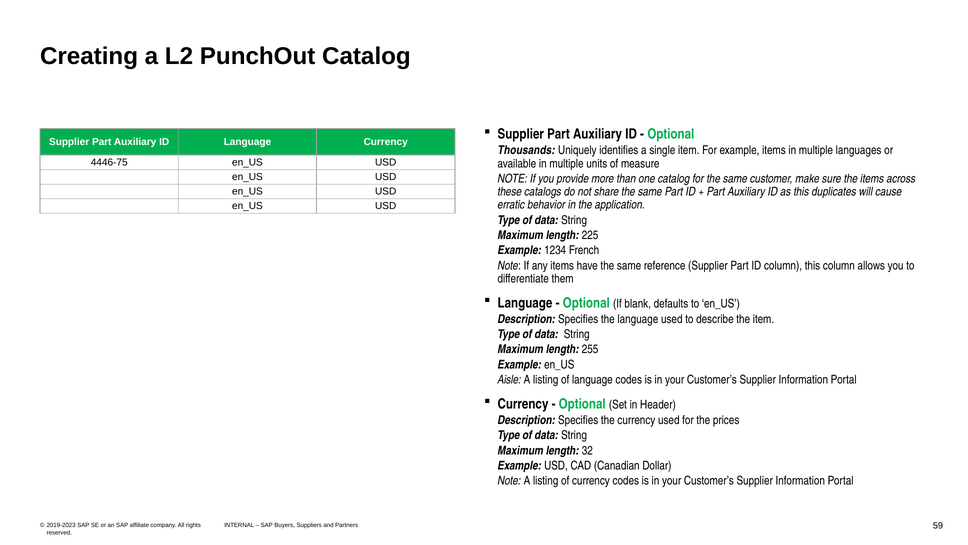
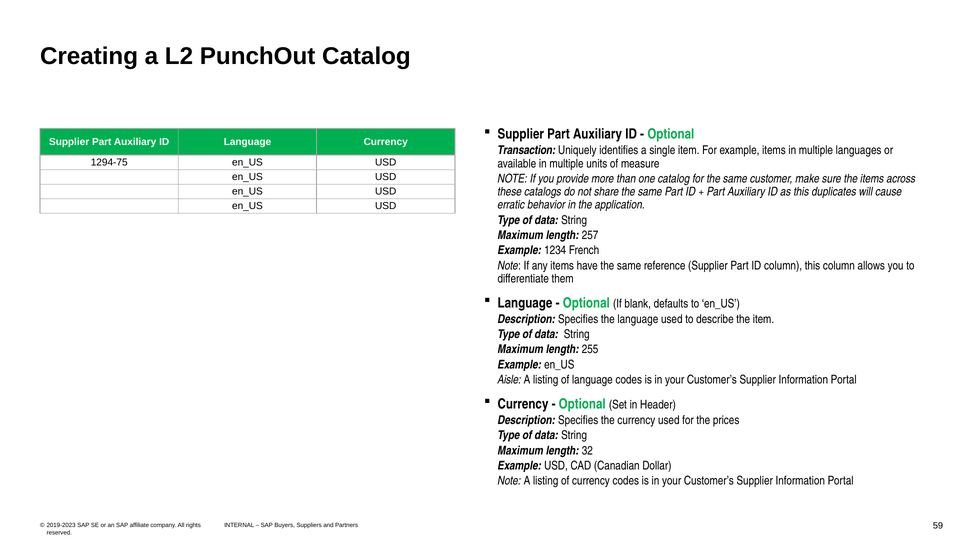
Thousands: Thousands -> Transaction
4446-75: 4446-75 -> 1294-75
225: 225 -> 257
